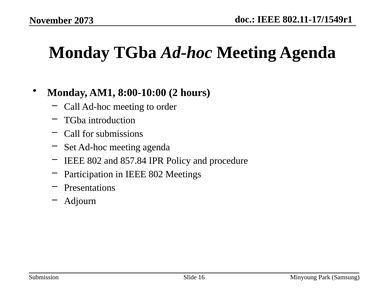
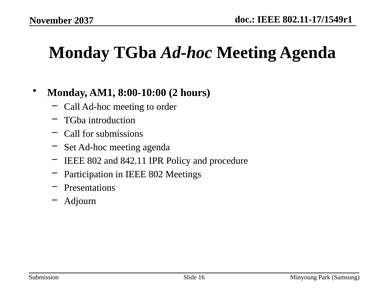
2073: 2073 -> 2037
857.84: 857.84 -> 842.11
